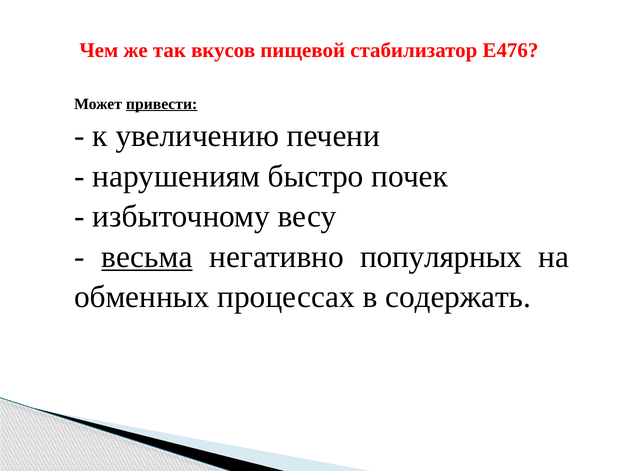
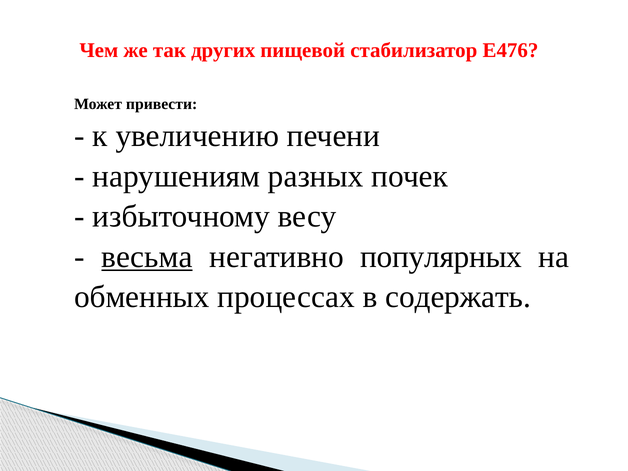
вкусов: вкусов -> других
привести underline: present -> none
быстро: быстро -> разных
